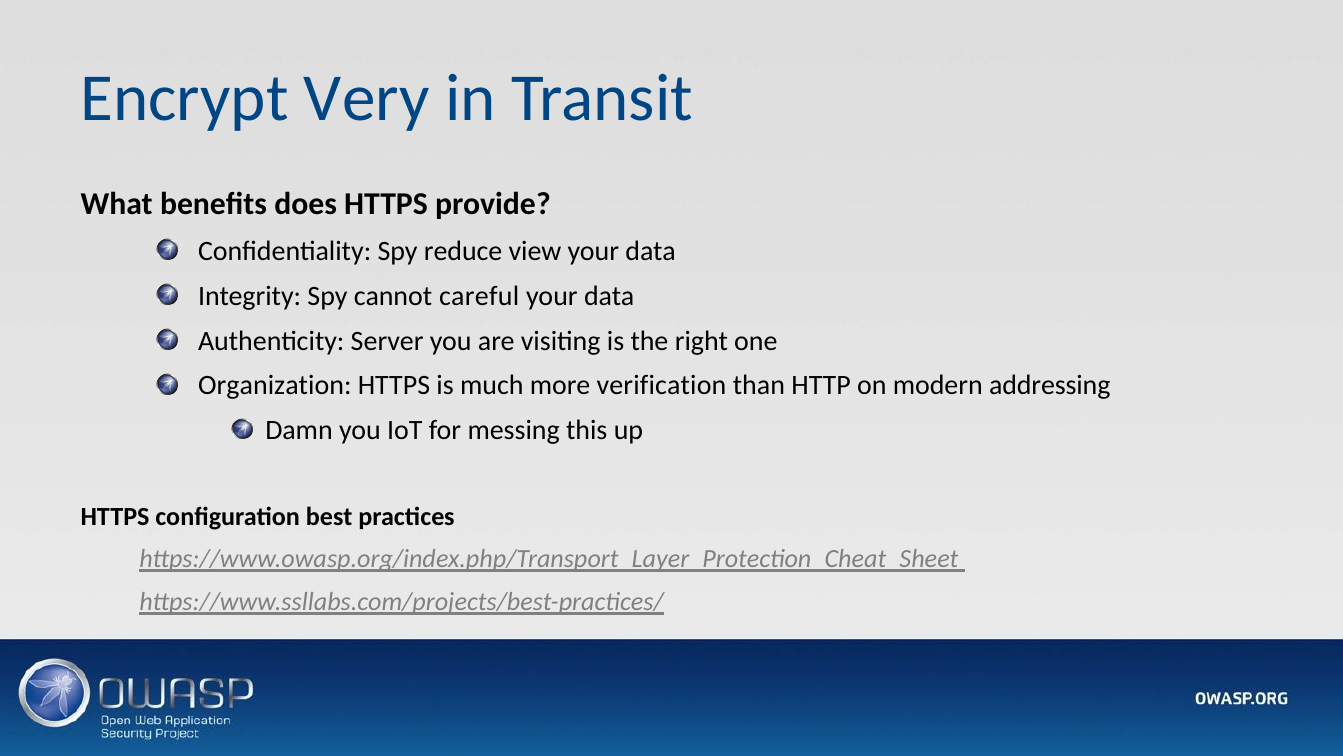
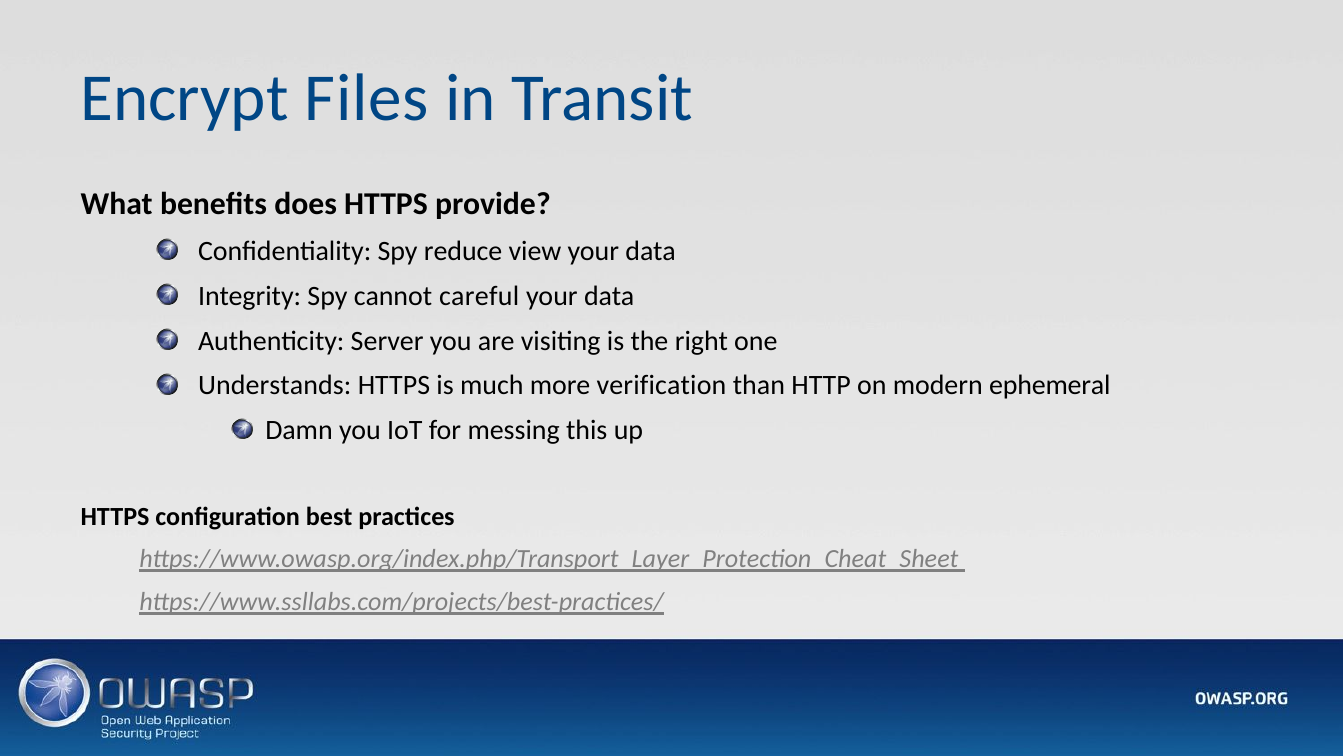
Very: Very -> Files
Organization: Organization -> Understands
addressing: addressing -> ephemeral
